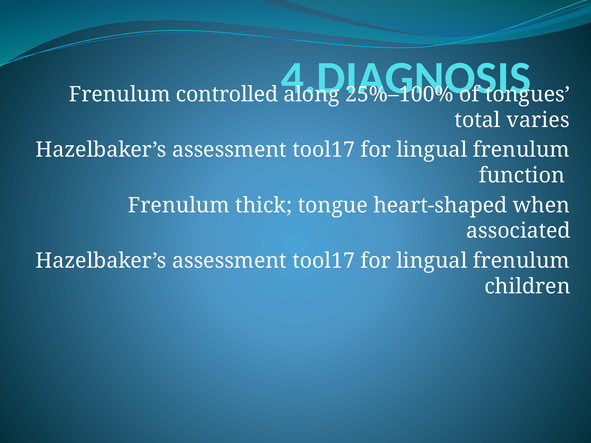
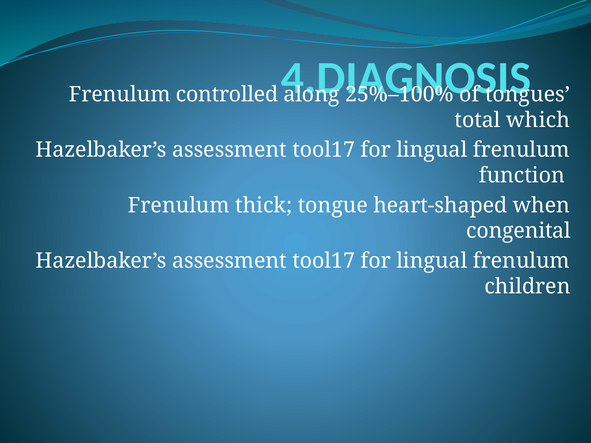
varies: varies -> which
associated: associated -> congenital
